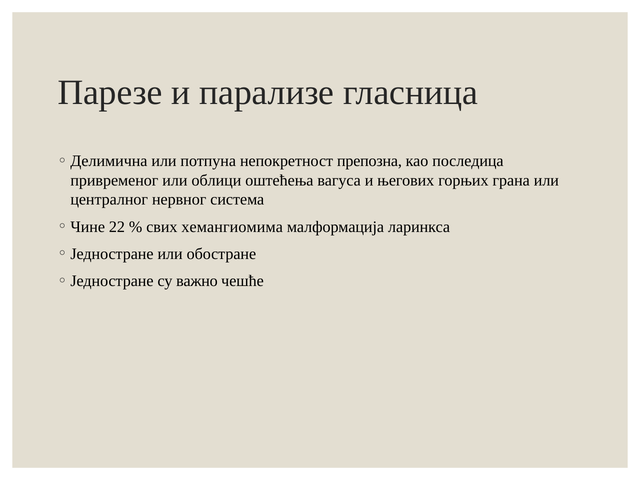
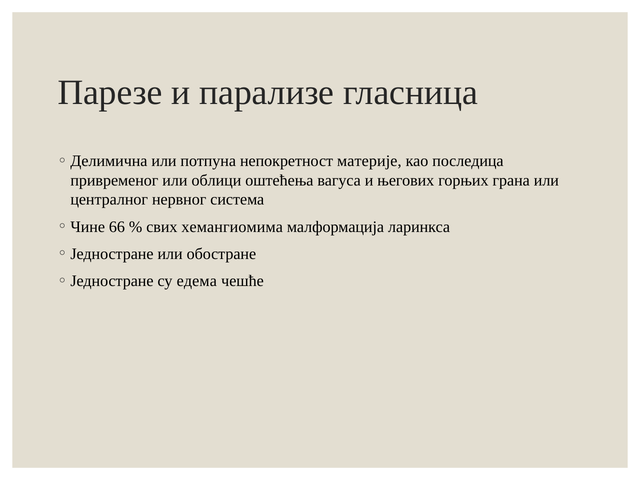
препозна: препозна -> материје
22: 22 -> 66
важно: важно -> едема
